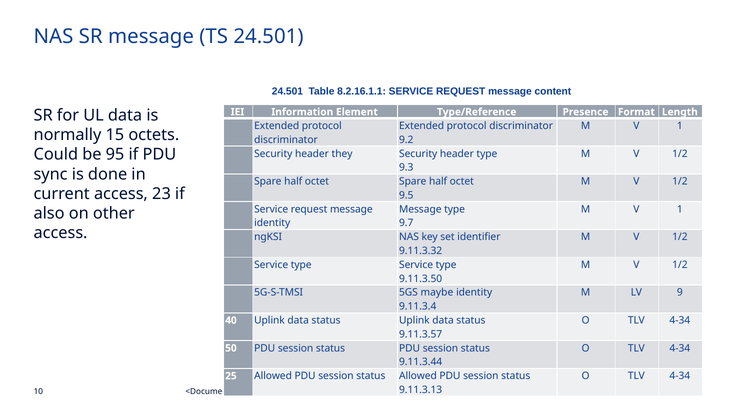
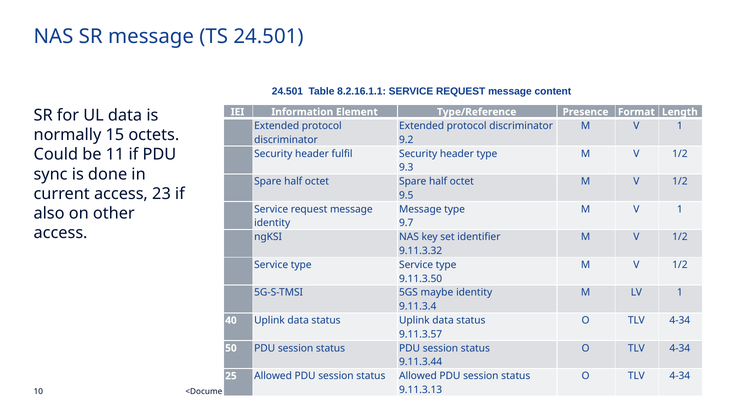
95: 95 -> 11
they: they -> fulfil
LV 9: 9 -> 1
